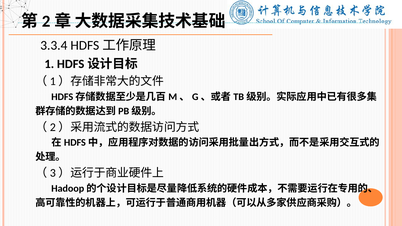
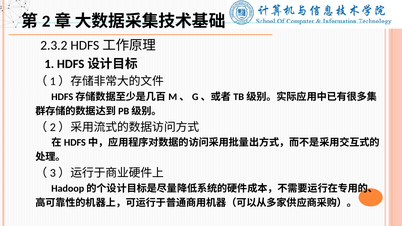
3.3.4: 3.3.4 -> 2.3.2
